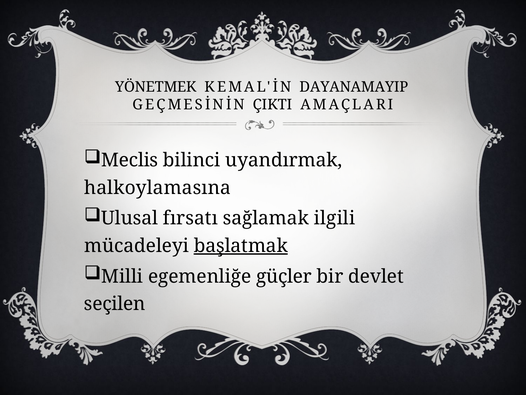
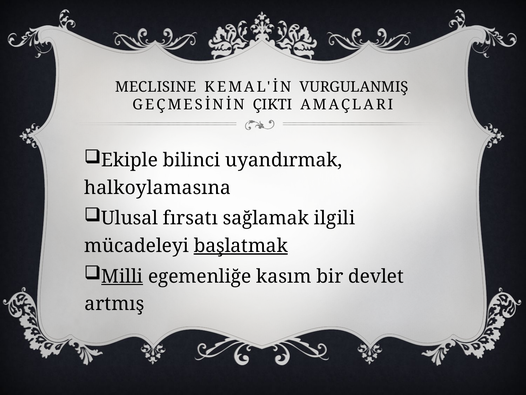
YÖNETMEK: YÖNETMEK -> MECLISINE
DAYANAMAYIP: DAYANAMAYIP -> VURGULANMIŞ
Meclis: Meclis -> Ekiple
Milli underline: none -> present
güçler: güçler -> kasım
seçilen: seçilen -> artmış
